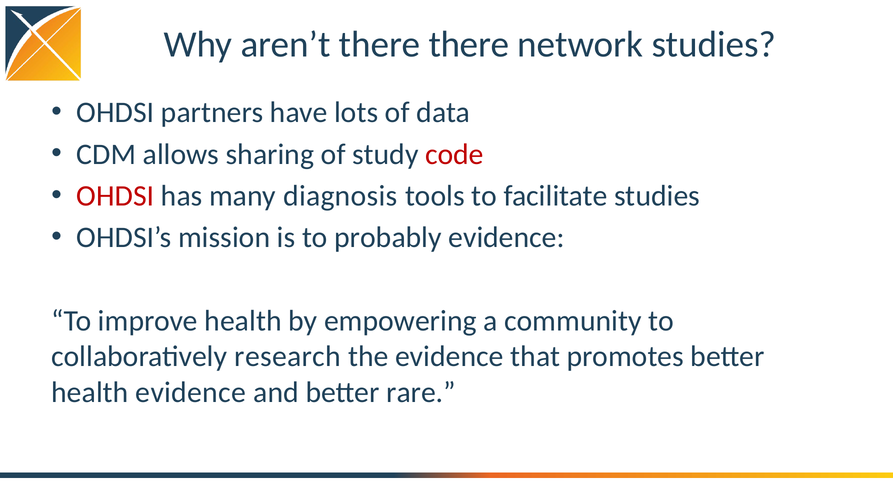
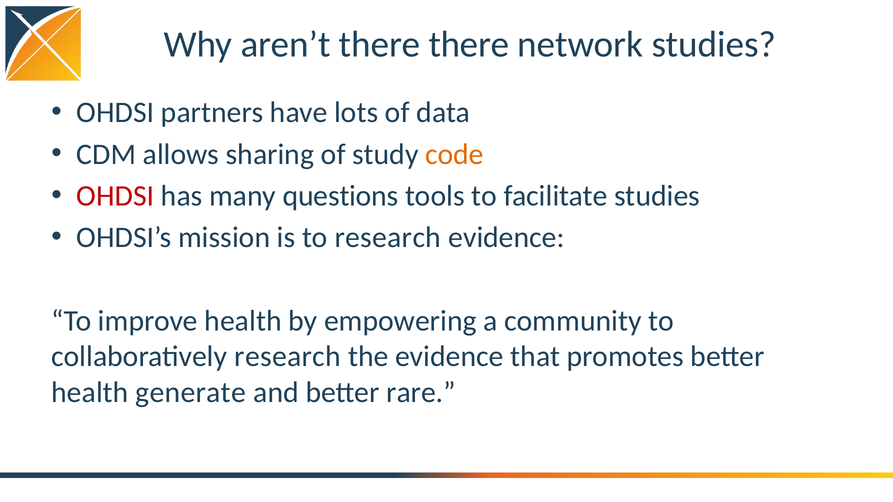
code colour: red -> orange
diagnosis: diagnosis -> questions
to probably: probably -> research
health evidence: evidence -> generate
